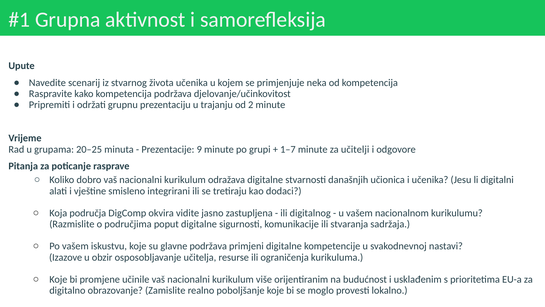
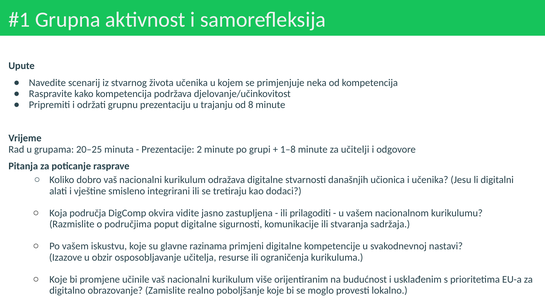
2: 2 -> 8
9: 9 -> 2
1–7: 1–7 -> 1–8
digitalnog: digitalnog -> prilagoditi
glavne podržava: podržava -> razinama
